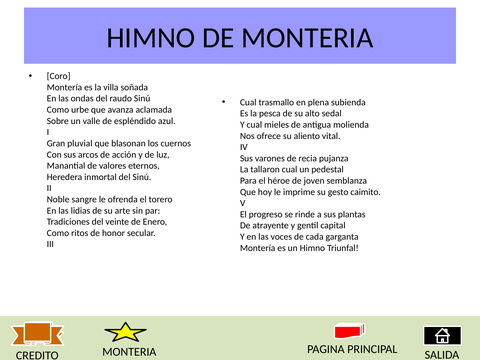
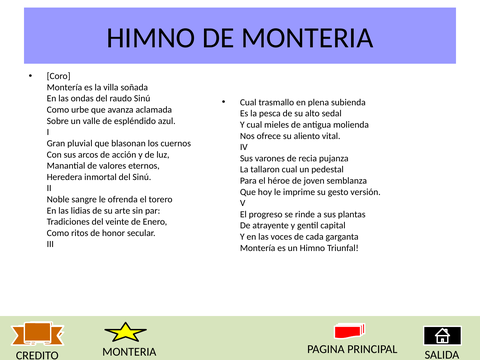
caimito: caimito -> versión
